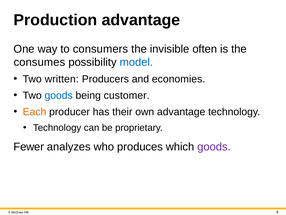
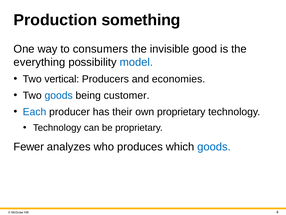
Production advantage: advantage -> something
often: often -> good
consumes: consumes -> everything
written: written -> vertical
Each colour: orange -> blue
own advantage: advantage -> proprietary
goods at (214, 146) colour: purple -> blue
